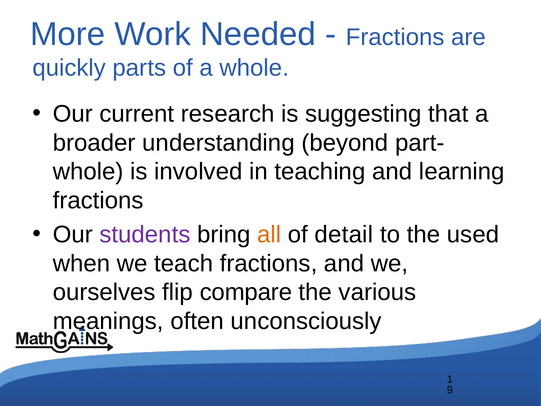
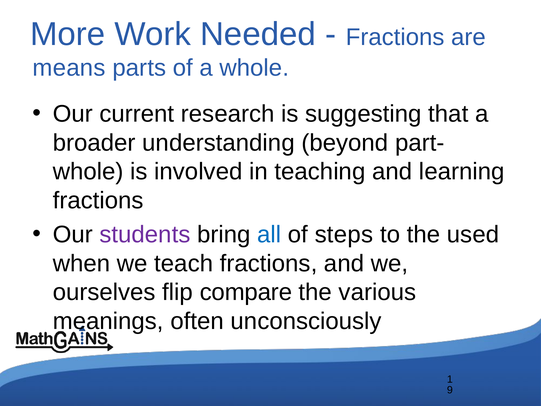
quickly: quickly -> means
all colour: orange -> blue
detail: detail -> steps
